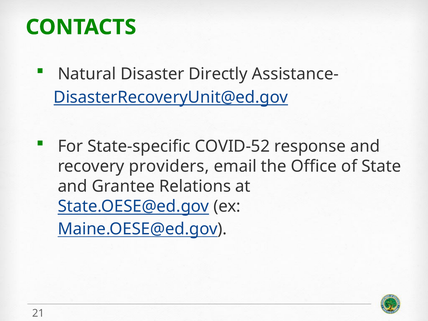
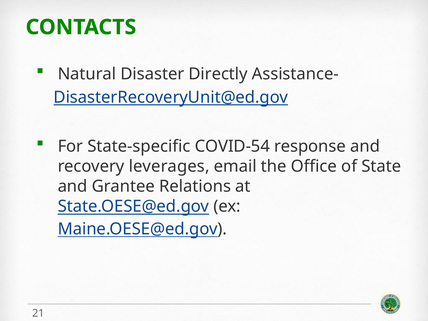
COVID-52: COVID-52 -> COVID-54
providers: providers -> leverages
